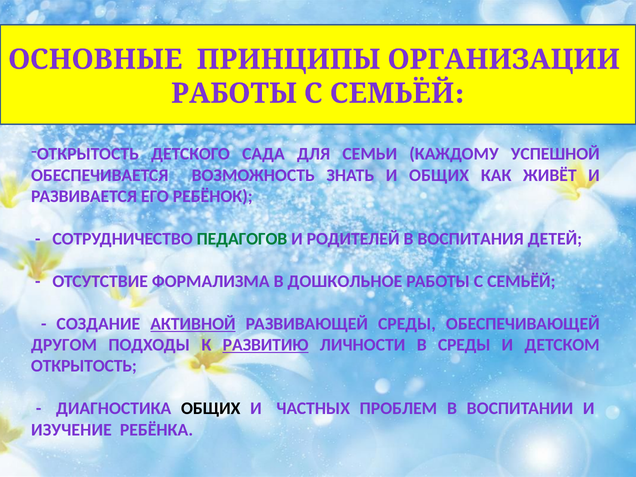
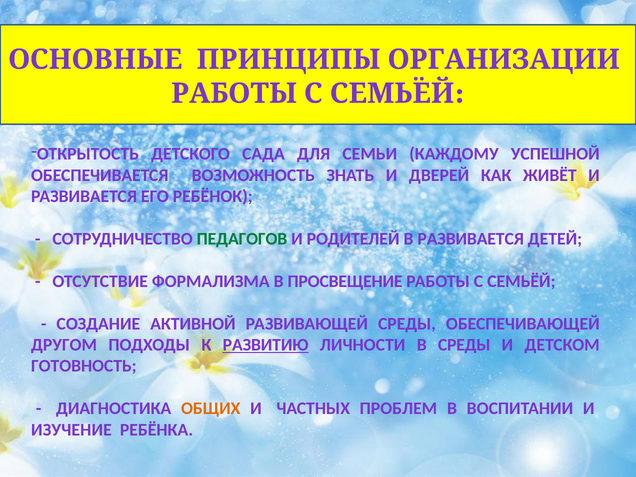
И ОБЩИХ: ОБЩИХ -> ДВЕРЕЙ
В ВОСПИТАНИЯ: ВОСПИТАНИЯ -> РАЗВИВАЕТСЯ
ДОШКОЛЬНОЕ: ДОШКОЛЬНОЕ -> ПРОСВЕЩЕНИЕ
АКТИВНОЙ underline: present -> none
ОТКРЫТОСТЬ at (84, 366): ОТКРЫТОСТЬ -> ГОТОВНОСТЬ
ОБЩИХ at (211, 409) colour: black -> orange
